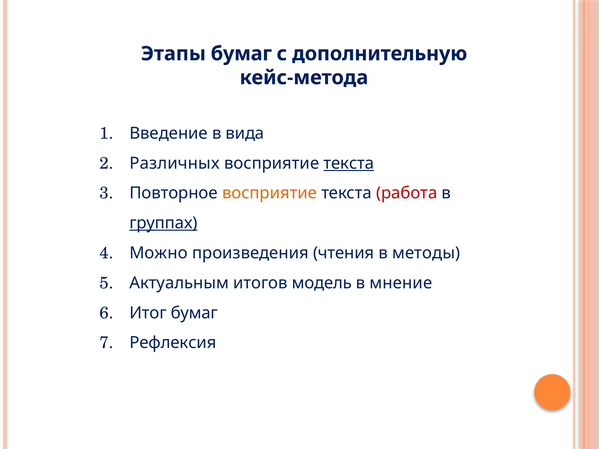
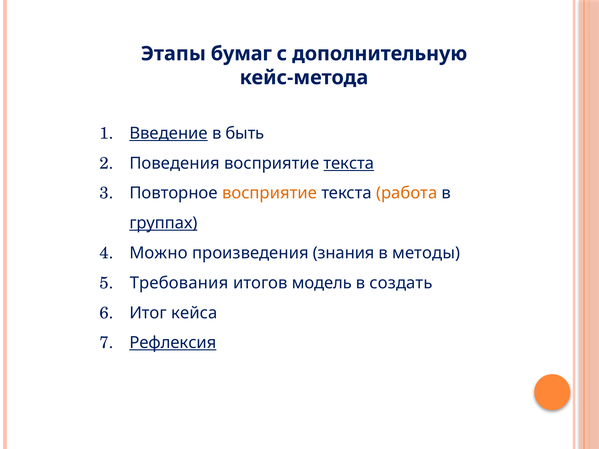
Введение underline: none -> present
вида: вида -> быть
Различных: Различных -> Поведения
работа colour: red -> orange
чтения: чтения -> знания
Актуальным: Актуальным -> Требования
мнение: мнение -> создать
Итог бумаг: бумаг -> кейса
Рефлексия underline: none -> present
